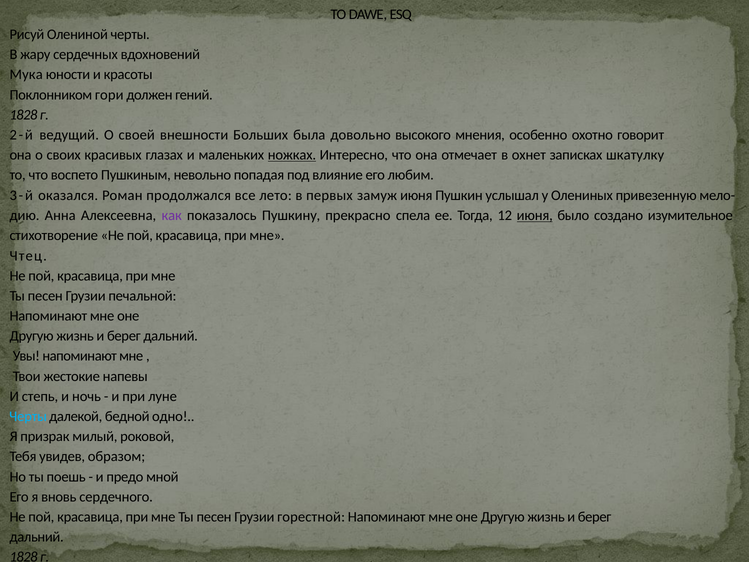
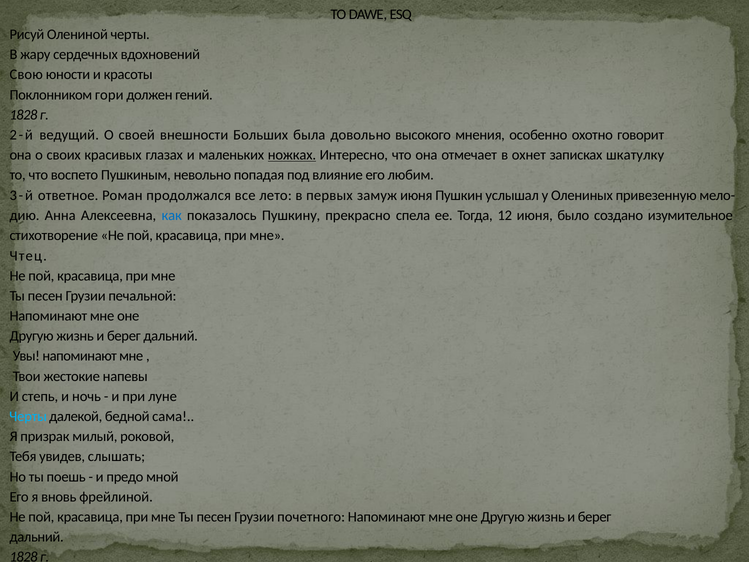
Мука: Мука -> Свою
оказался: оказался -> ответное
как colour: purple -> blue
июня at (535, 215) underline: present -> none
одно: одно -> сама
образом: образом -> слышать
сердечного: сердечного -> фрейлиной
горестной: горестной -> почетного
